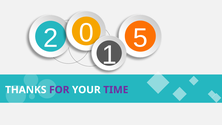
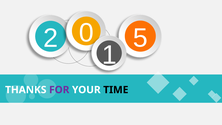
TIME colour: purple -> black
